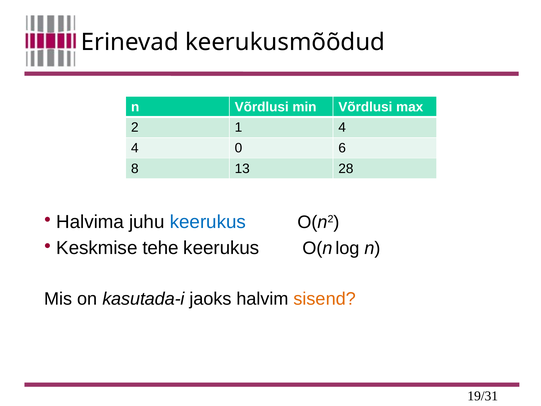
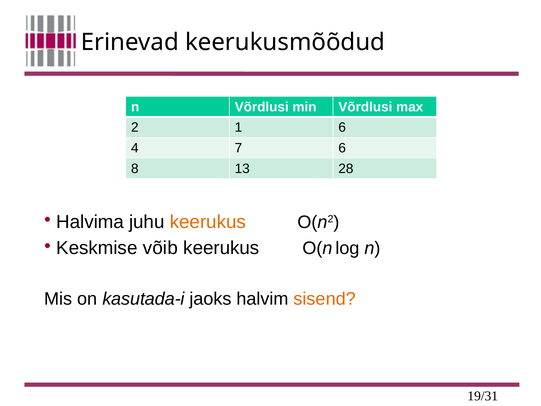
1 4: 4 -> 6
0: 0 -> 7
keerukus at (208, 222) colour: blue -> orange
tehe: tehe -> võib
